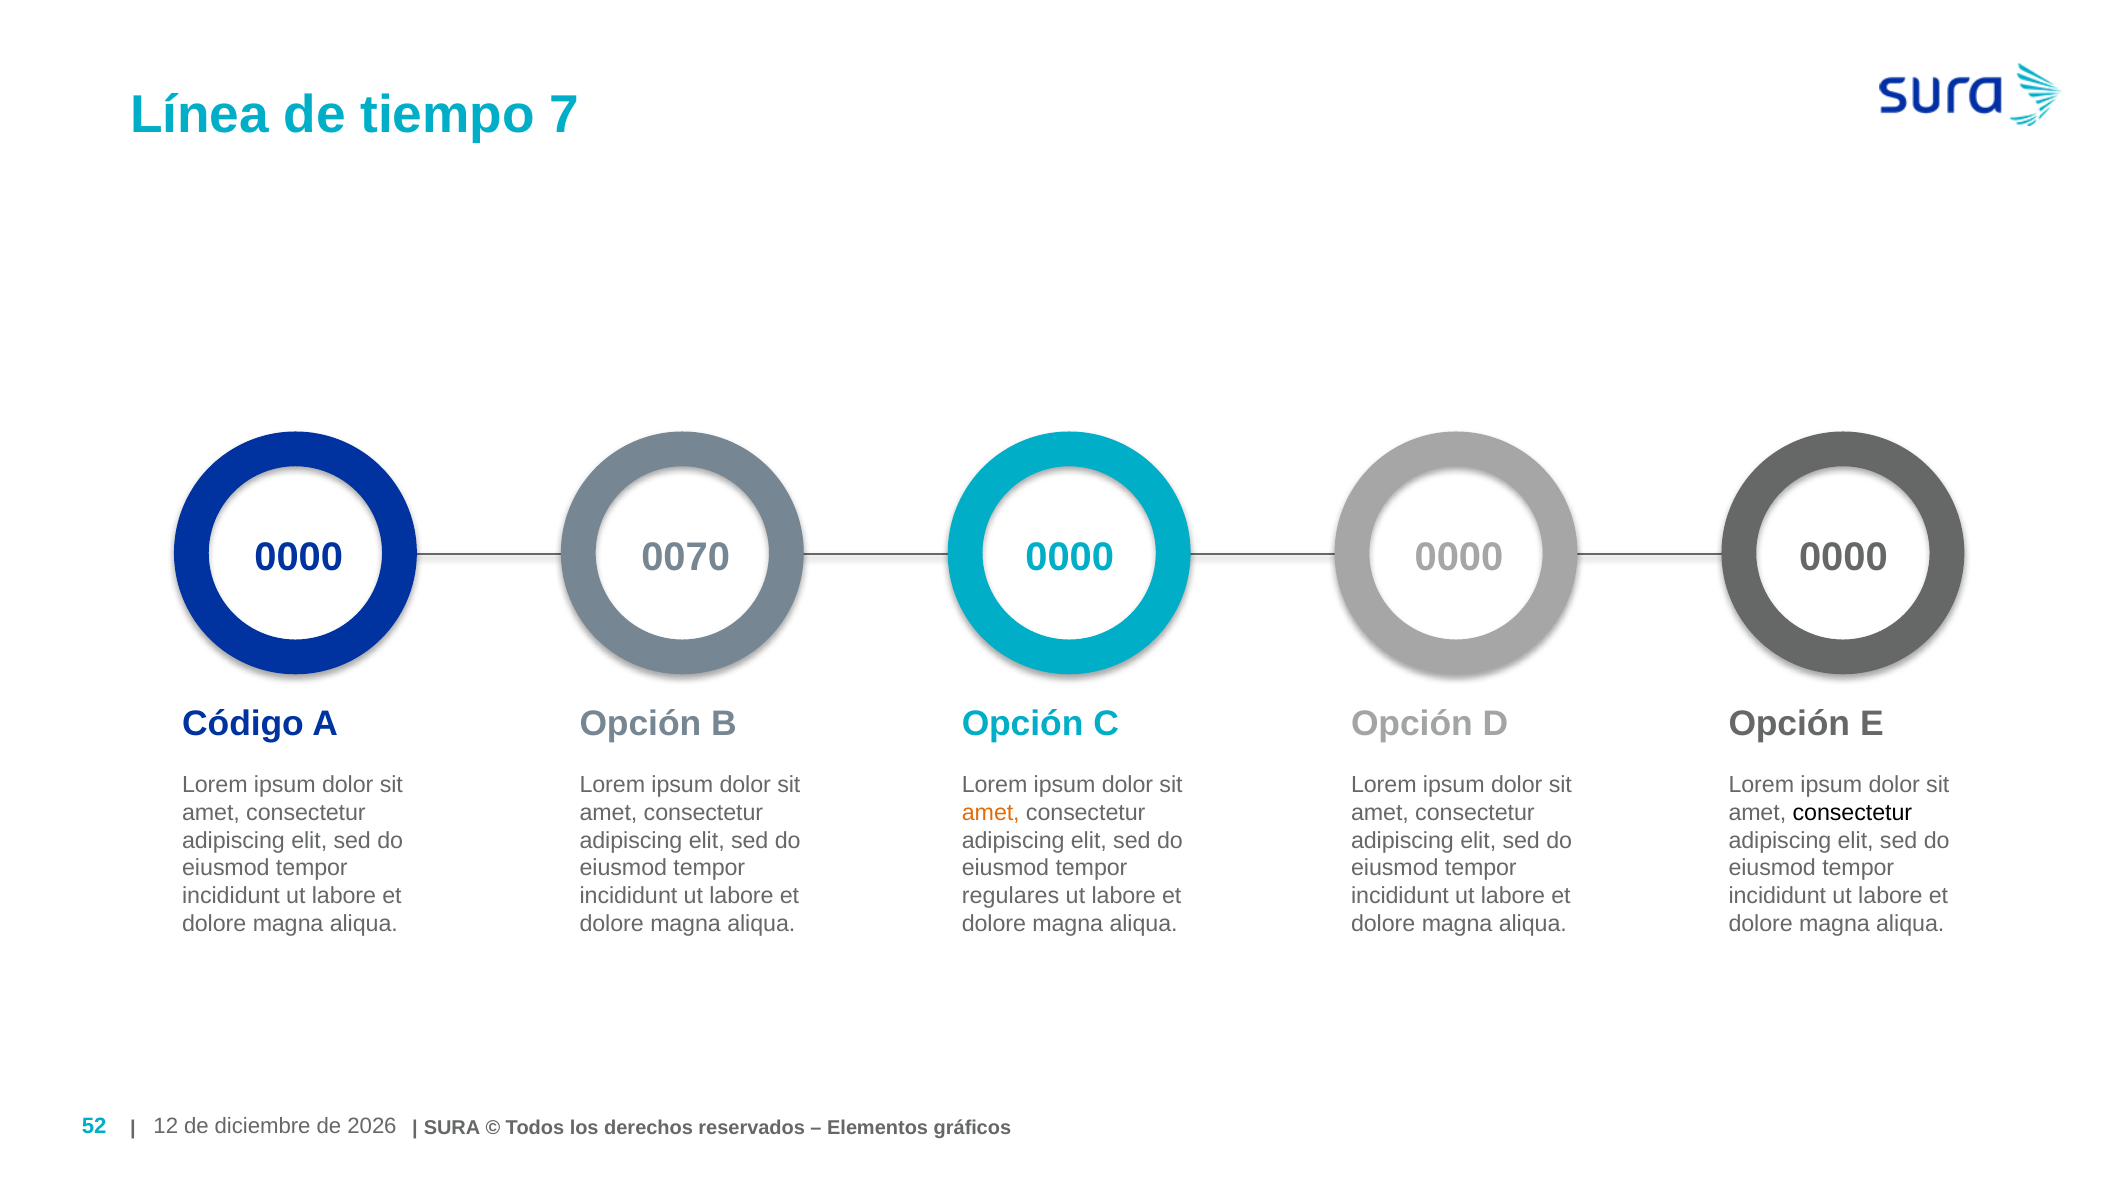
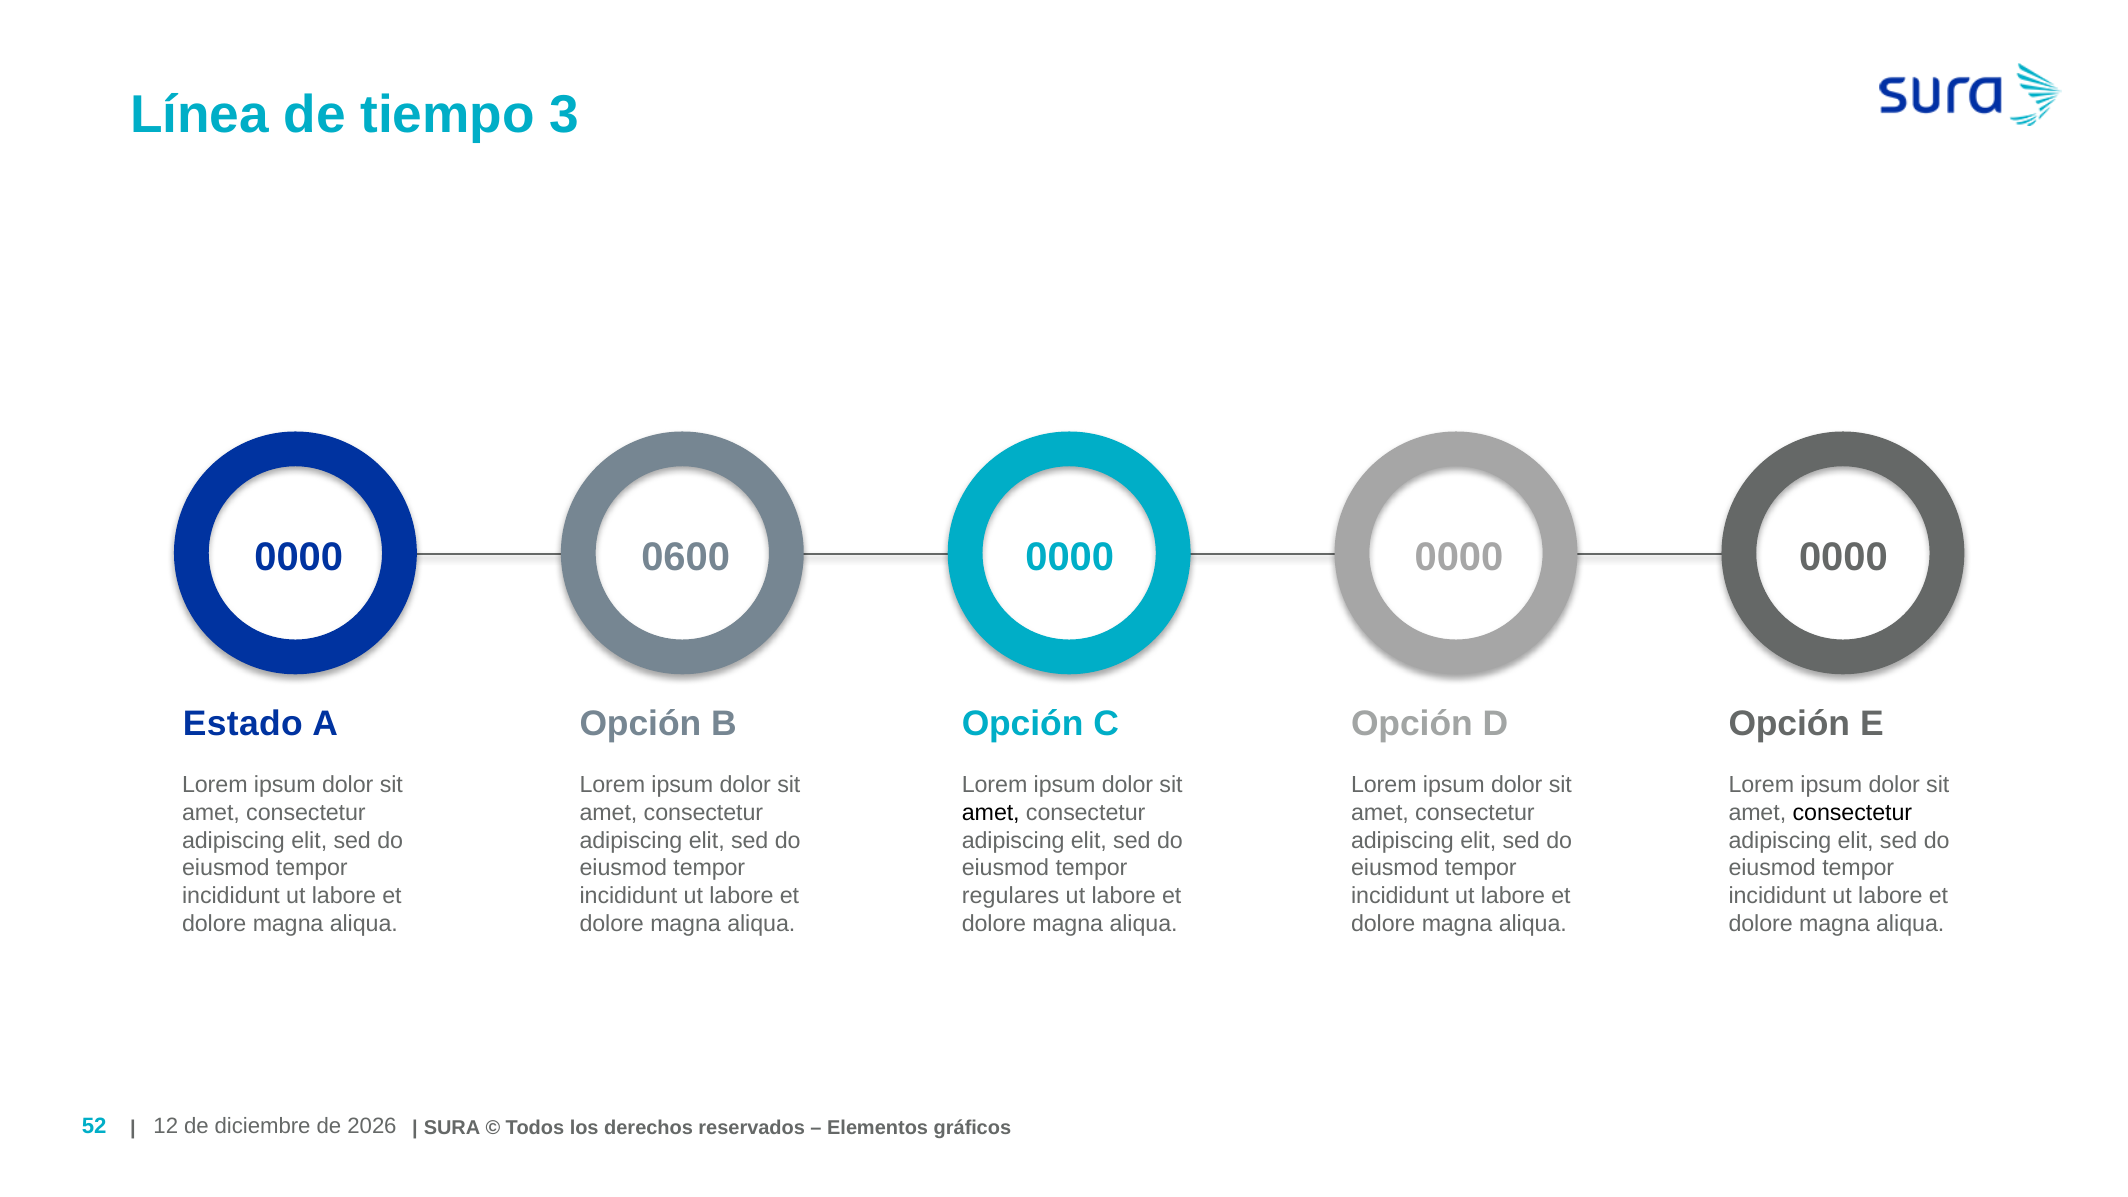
7: 7 -> 3
0070: 0070 -> 0600
Código: Código -> Estado
amet at (991, 813) colour: orange -> black
